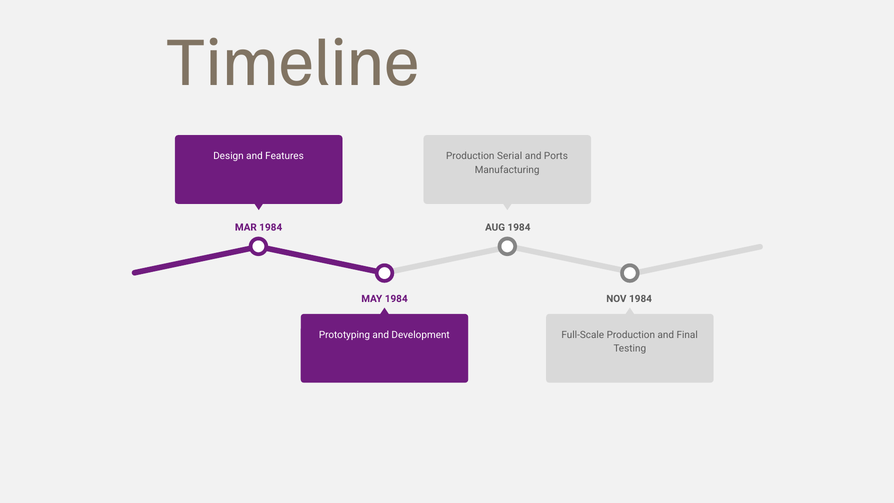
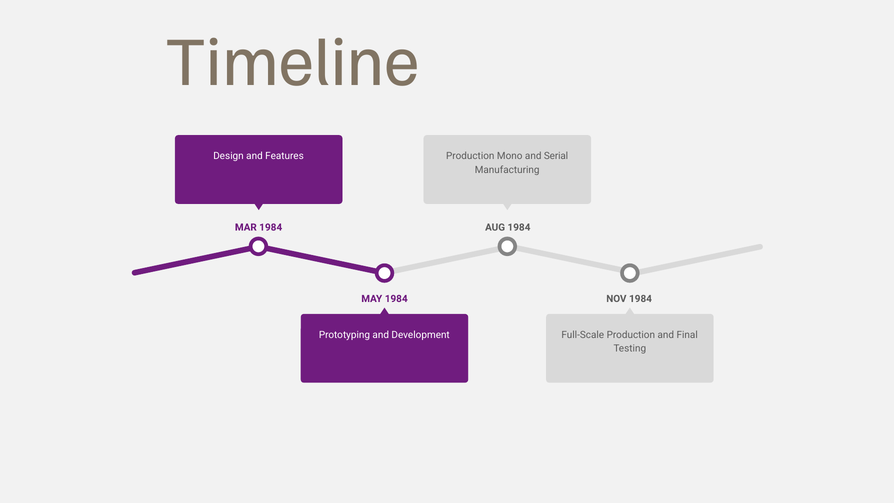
Serial: Serial -> Mono
Ports: Ports -> Serial
